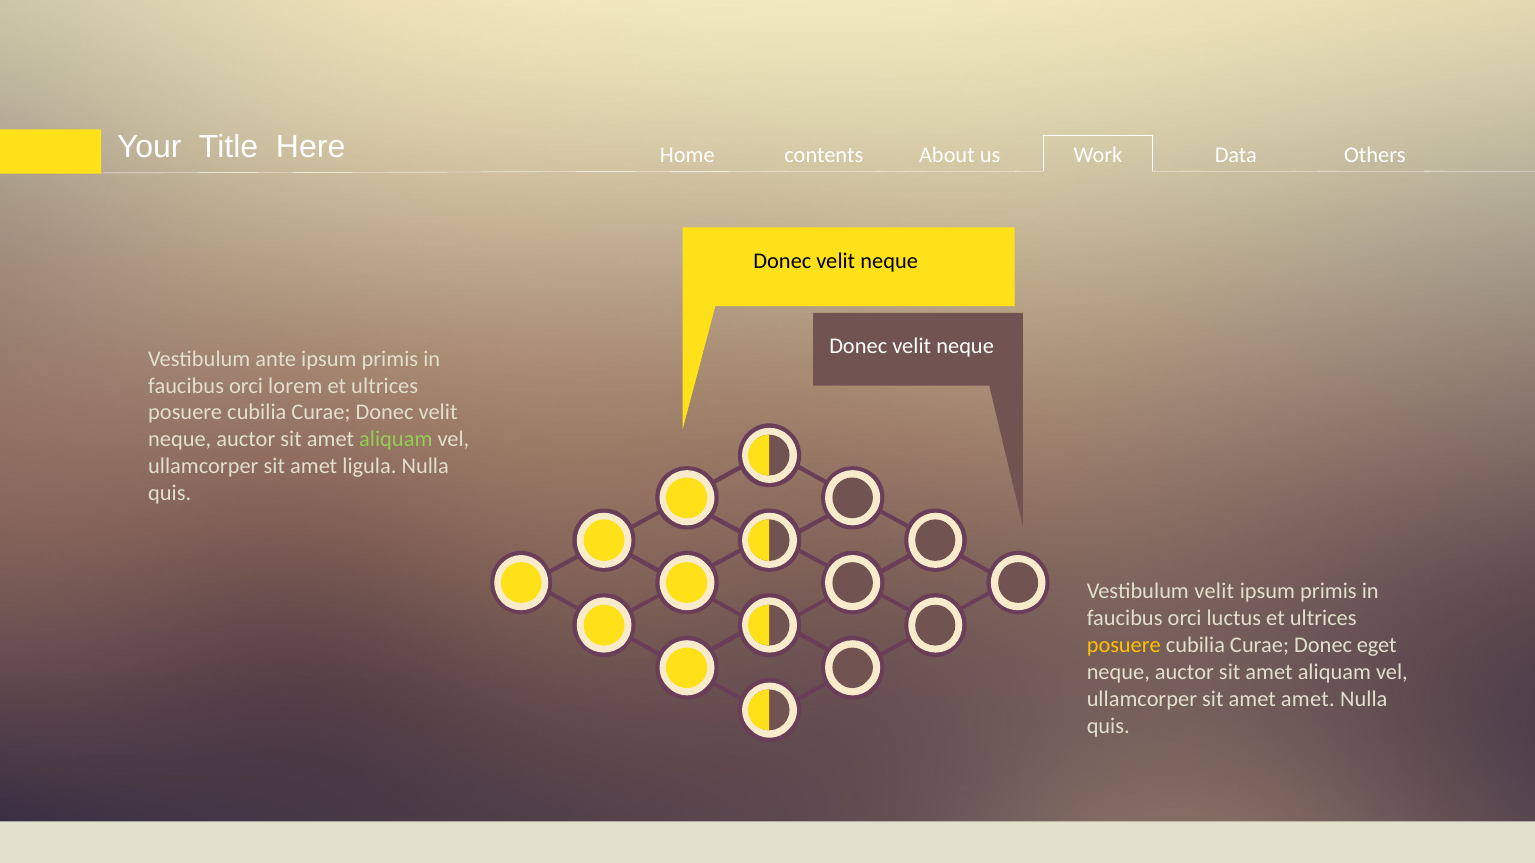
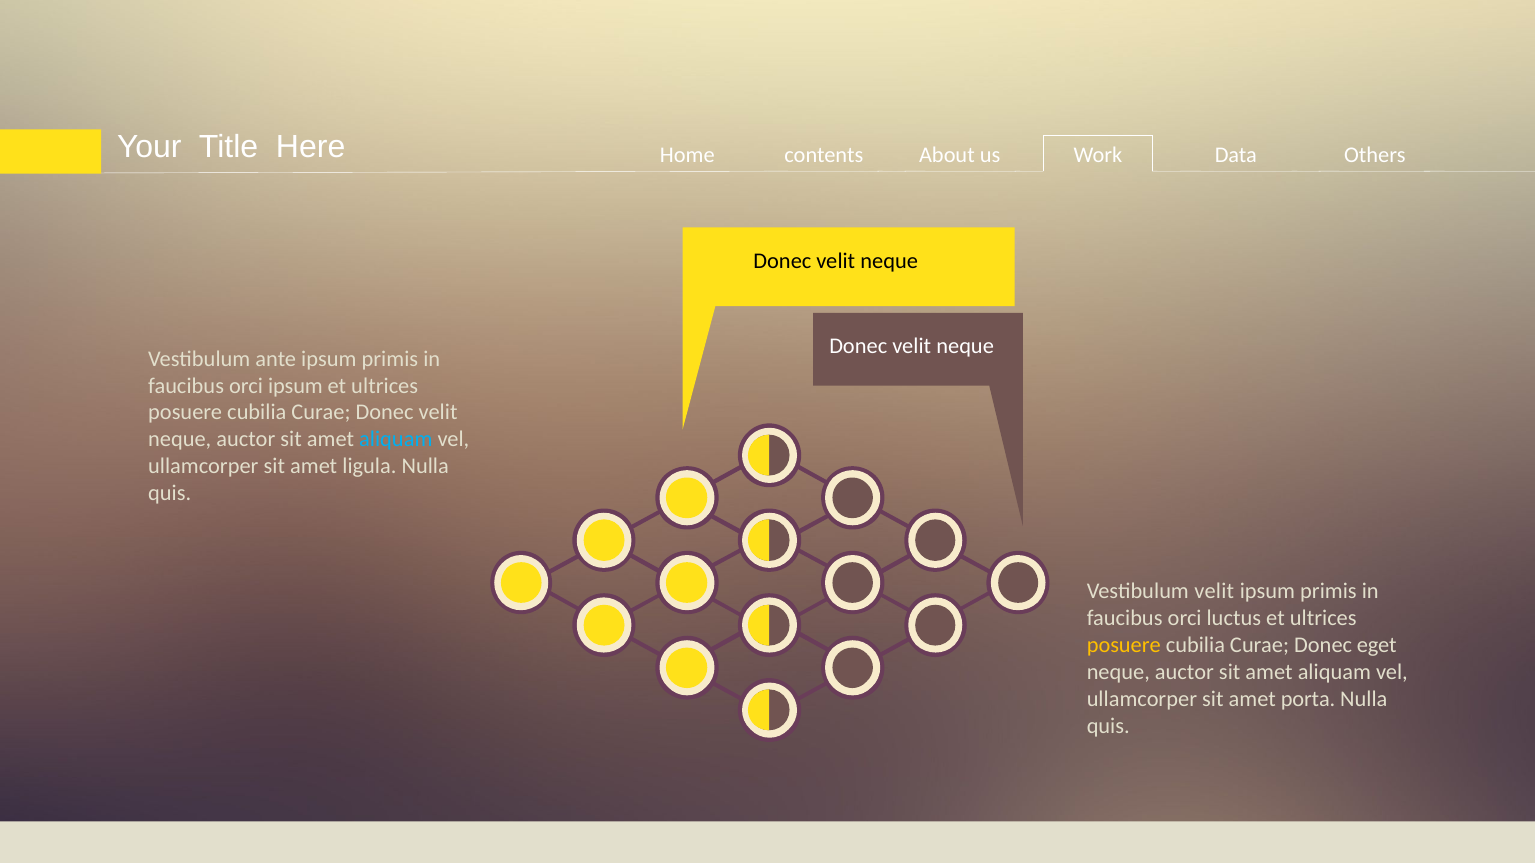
orci lorem: lorem -> ipsum
aliquam at (396, 440) colour: light green -> light blue
amet amet: amet -> porta
